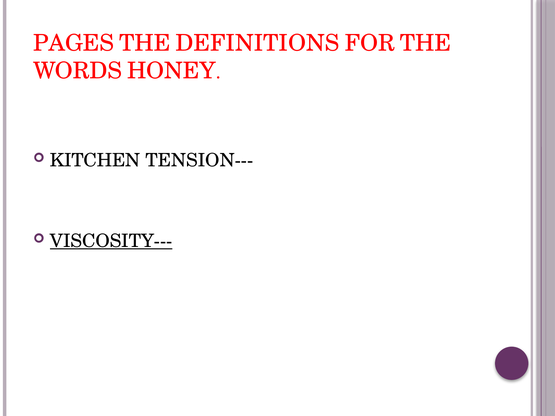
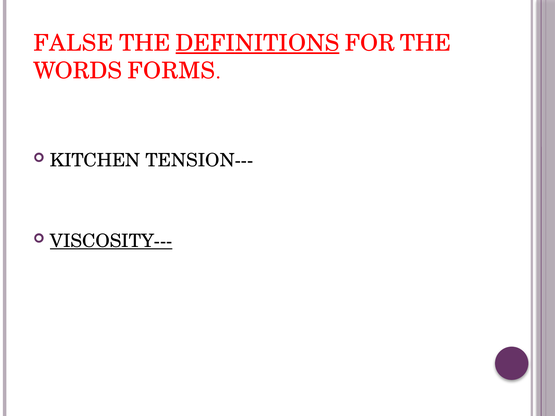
PAGES: PAGES -> FALSE
DEFINITIONS underline: none -> present
HONEY: HONEY -> FORMS
